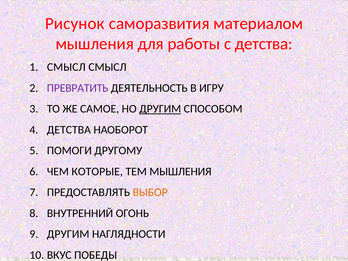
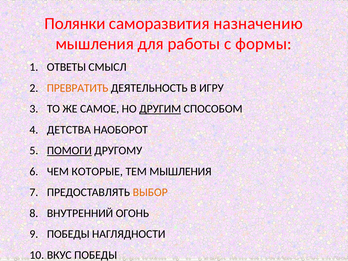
Рисунок: Рисунок -> Полянки
материалом: материалом -> назначению
с детства: детства -> формы
СМЫСЛ at (66, 67): СМЫСЛ -> ОТВЕТЫ
ПРЕВРАТИТЬ colour: purple -> orange
ПОМОГИ underline: none -> present
ДРУГИМ at (68, 234): ДРУГИМ -> ПОБЕДЫ
